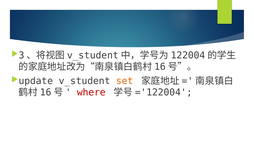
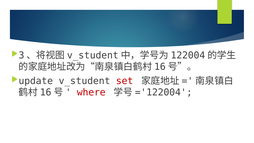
set colour: orange -> red
